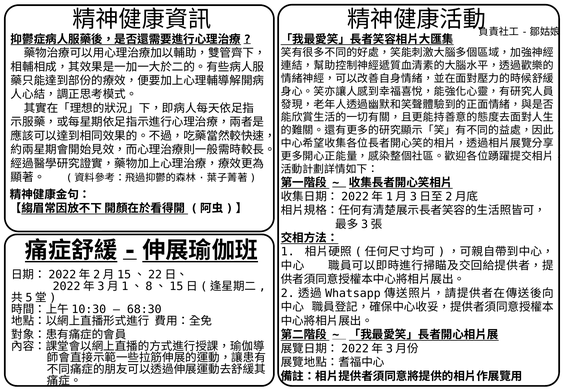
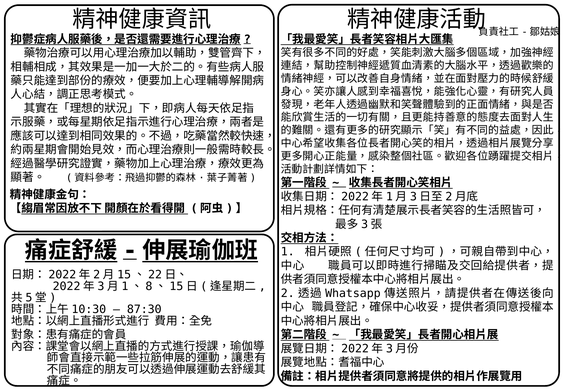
68:30: 68:30 -> 87:30
